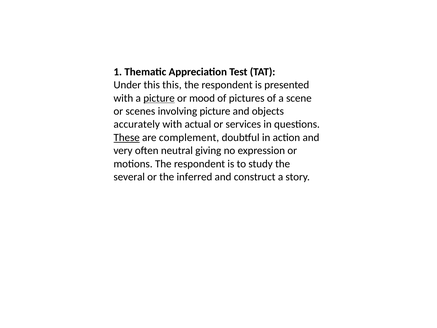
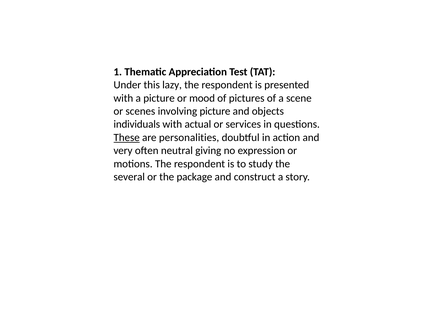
this this: this -> lazy
picture at (159, 98) underline: present -> none
accurately: accurately -> individuals
complement: complement -> personalities
inferred: inferred -> package
